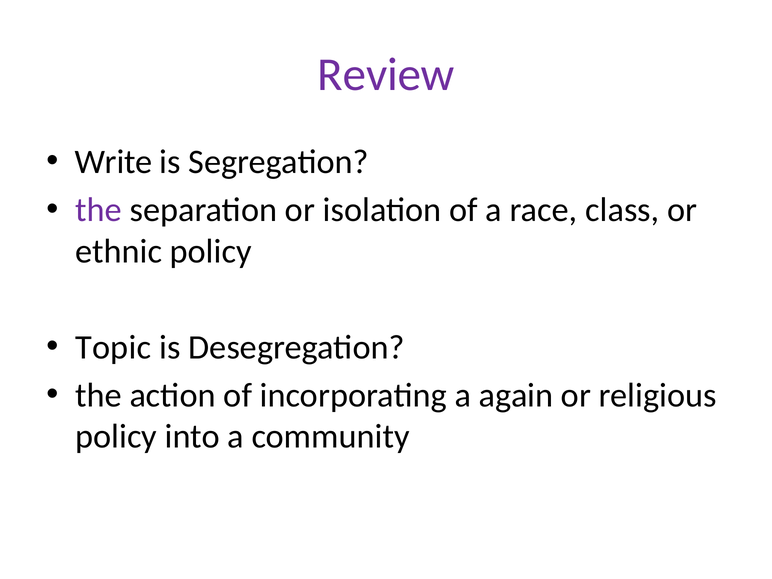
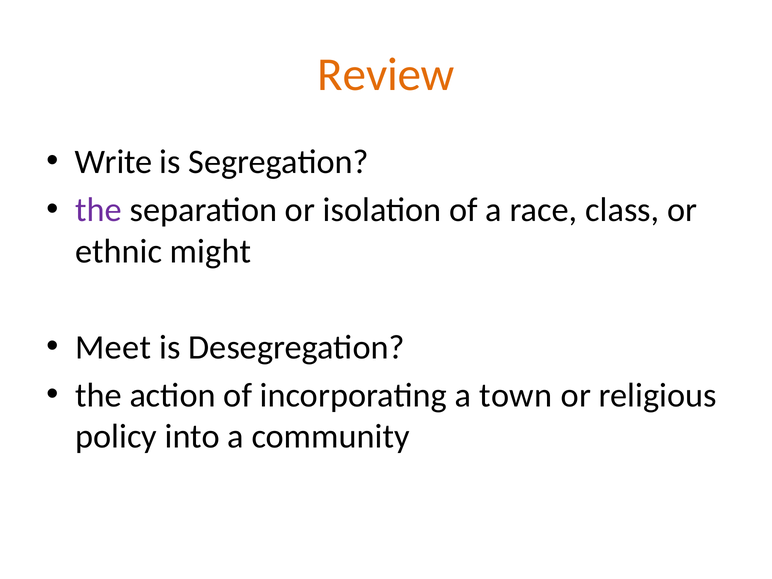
Review colour: purple -> orange
ethnic policy: policy -> might
Topic: Topic -> Meet
again: again -> town
